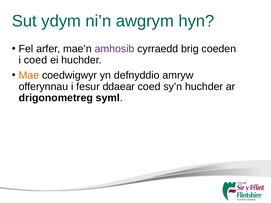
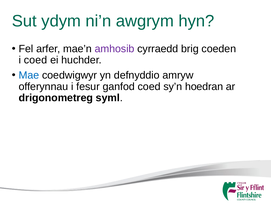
Mae colour: orange -> blue
ddaear: ddaear -> ganfod
sy’n huchder: huchder -> hoedran
